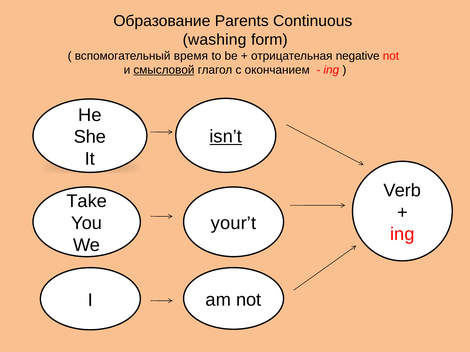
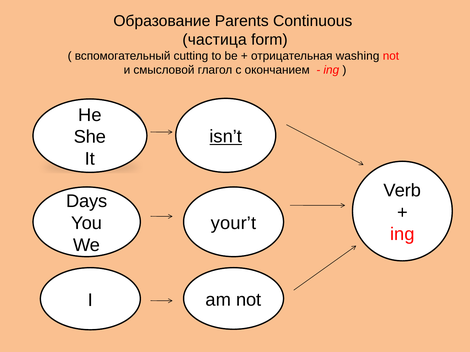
washing: washing -> частица
время: время -> cutting
negative: negative -> washing
смысловой underline: present -> none
Take: Take -> Days
